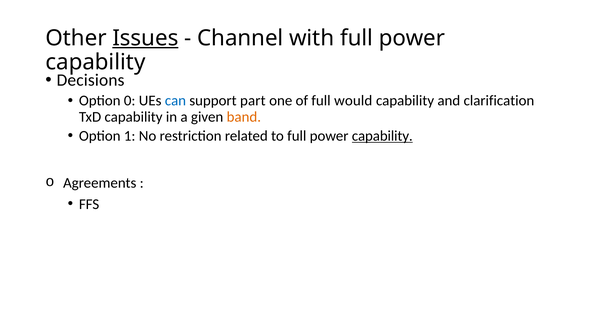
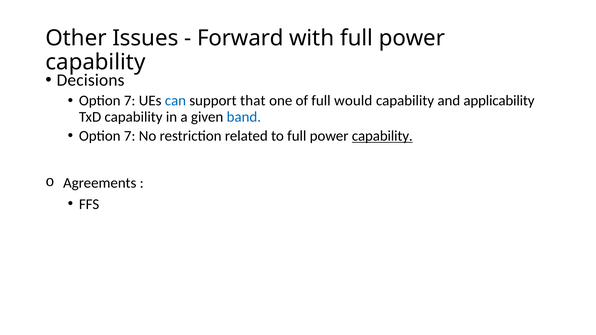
Issues underline: present -> none
Channel: Channel -> Forward
0 at (130, 101): 0 -> 7
part: part -> that
clarification: clarification -> applicability
band colour: orange -> blue
1 at (130, 136): 1 -> 7
